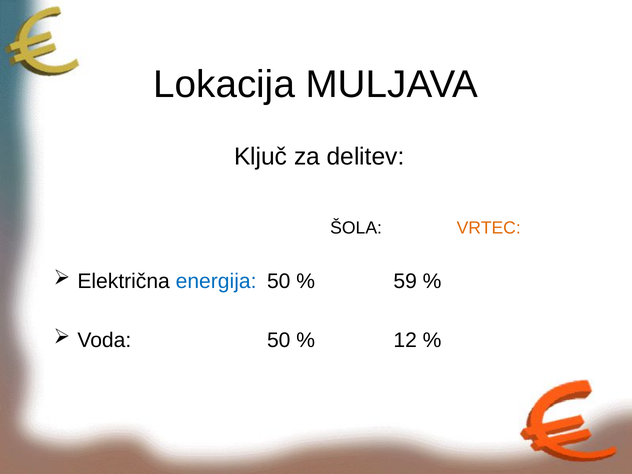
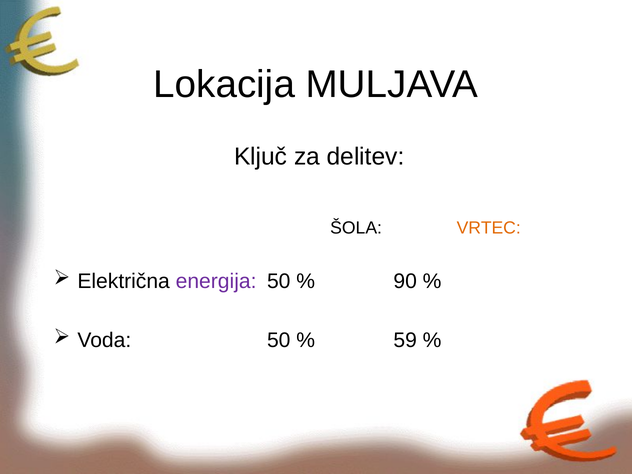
energija colour: blue -> purple
59: 59 -> 90
12: 12 -> 59
